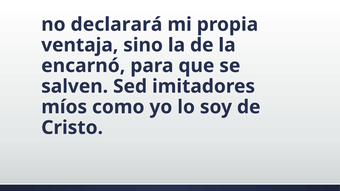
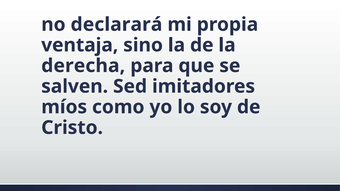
encarnó: encarnó -> derecha
